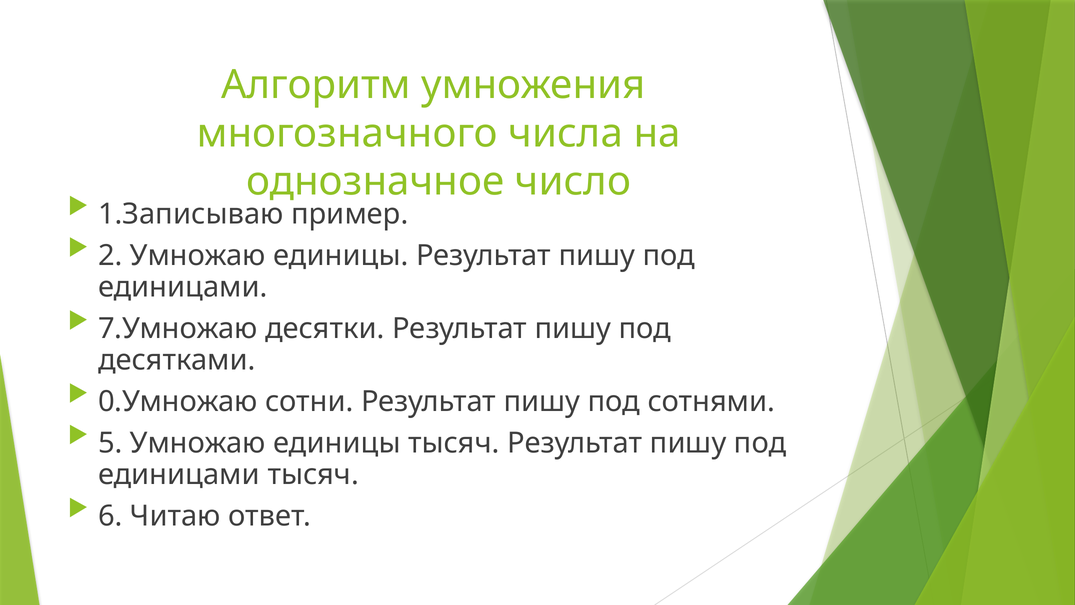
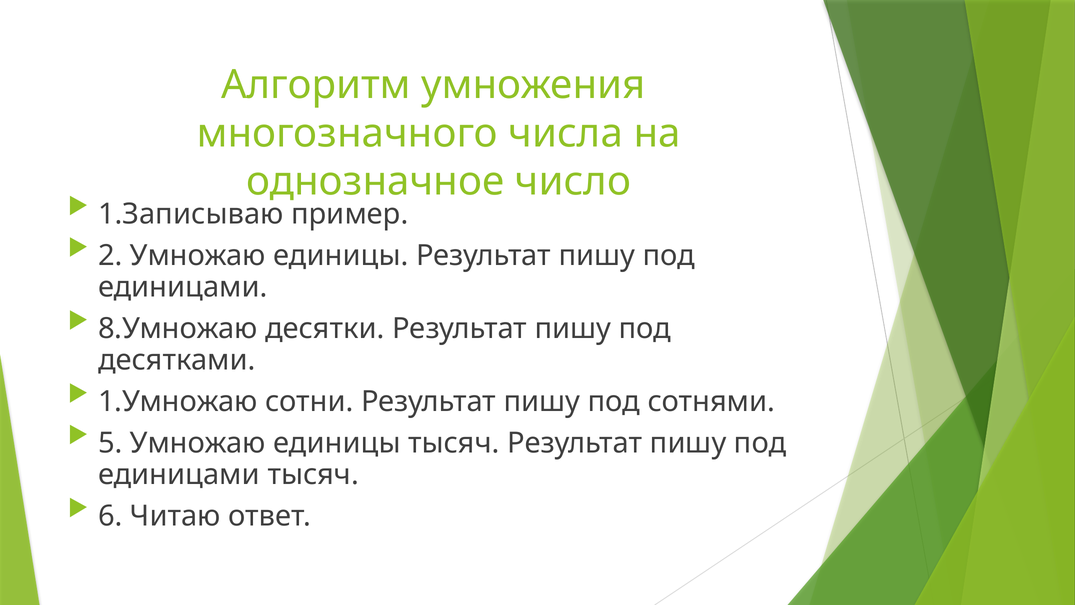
7.Умножаю: 7.Умножаю -> 8.Умножаю
0.Умножаю: 0.Умножаю -> 1.Умножаю
